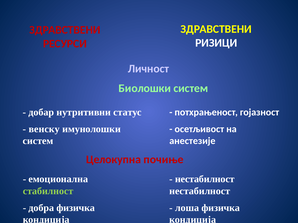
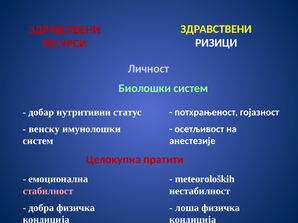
почиње: почиње -> пратити
нестабилност at (205, 179): нестабилност -> meteoroloških
стабилност colour: light green -> pink
